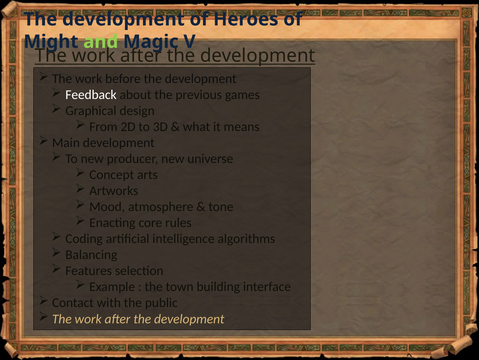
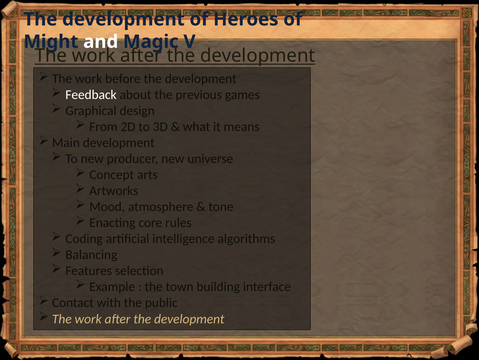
and colour: light green -> white
